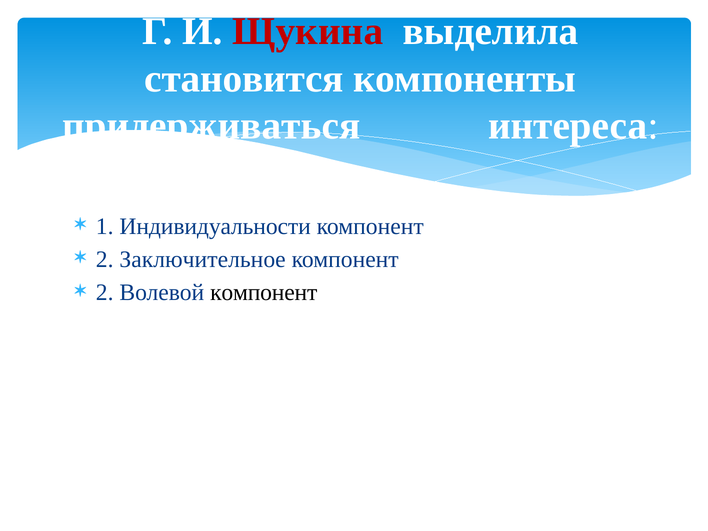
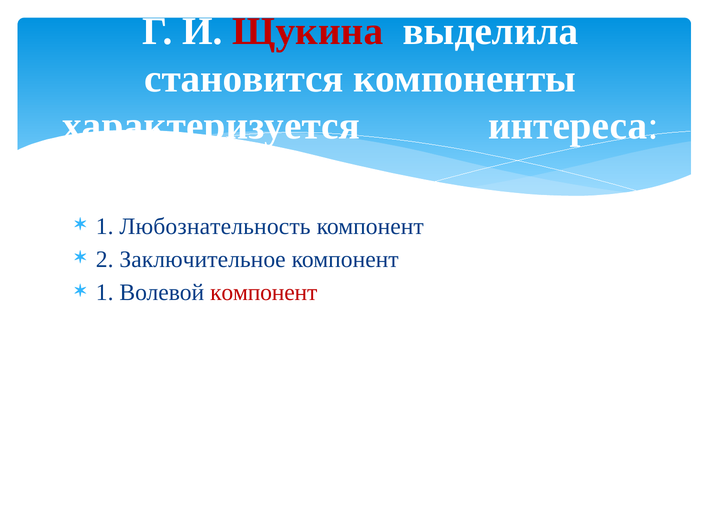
придерживаться: придерживаться -> характеризуется
Индивидуальности: Индивидуальности -> Любознательность
2 at (105, 293): 2 -> 1
компонент at (264, 293) colour: black -> red
